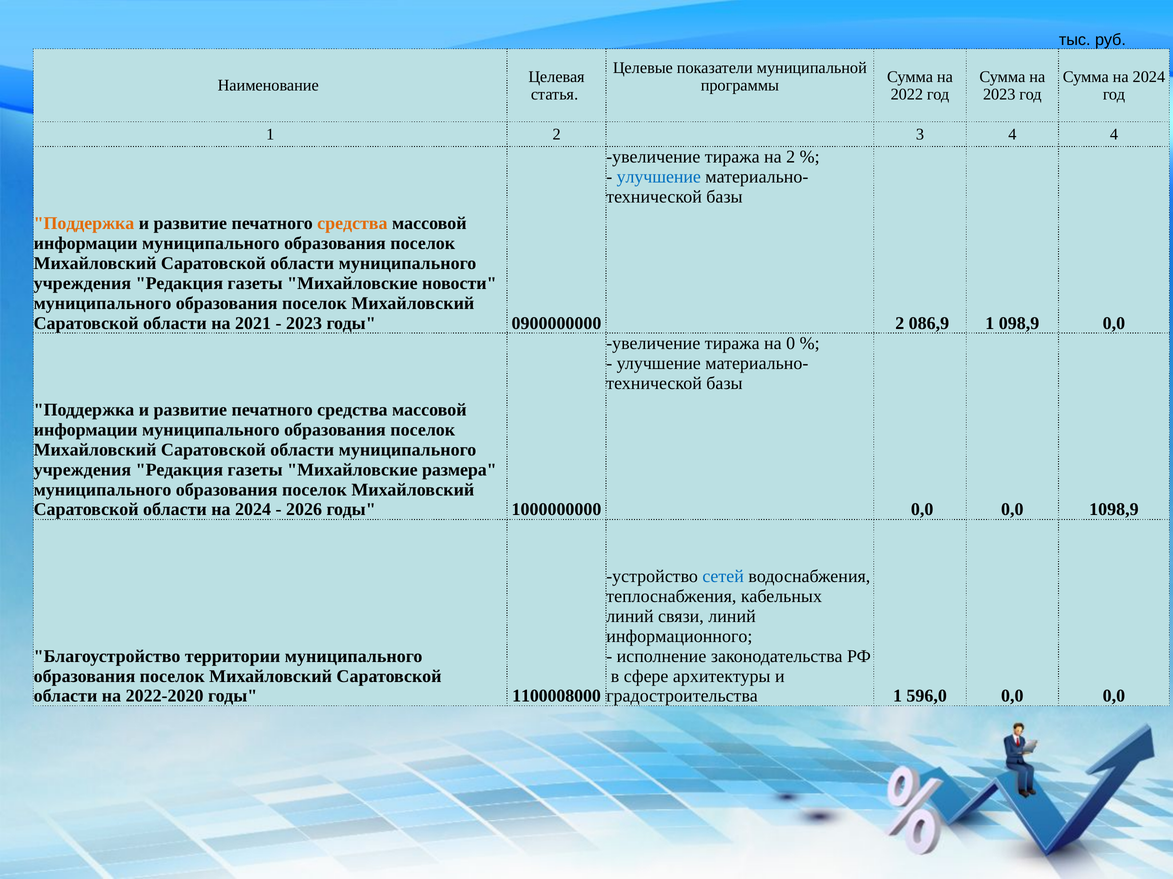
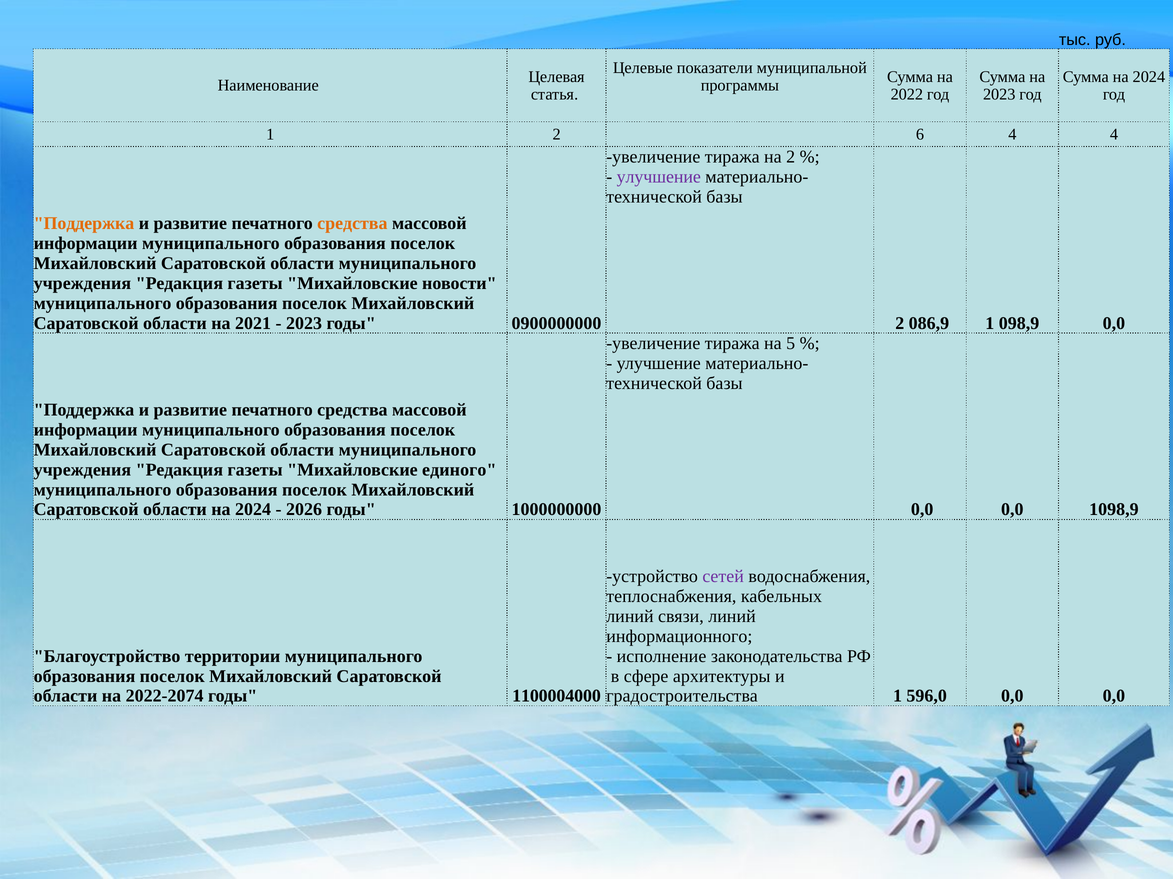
3: 3 -> 6
улучшение at (659, 177) colour: blue -> purple
0: 0 -> 5
размера: размера -> единого
сетей colour: blue -> purple
2022-2020: 2022-2020 -> 2022-2074
1100008000: 1100008000 -> 1100004000
